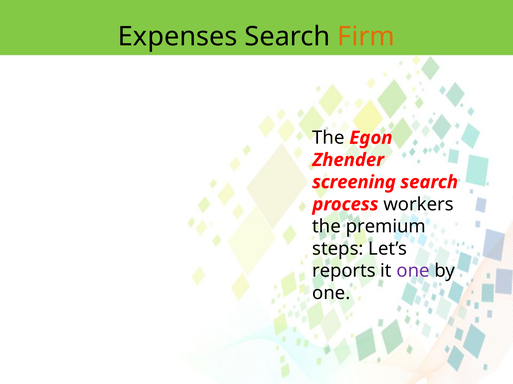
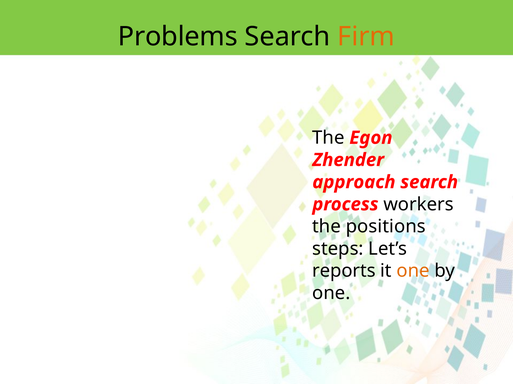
Expenses: Expenses -> Problems
screening: screening -> approach
premium: premium -> positions
one at (413, 271) colour: purple -> orange
